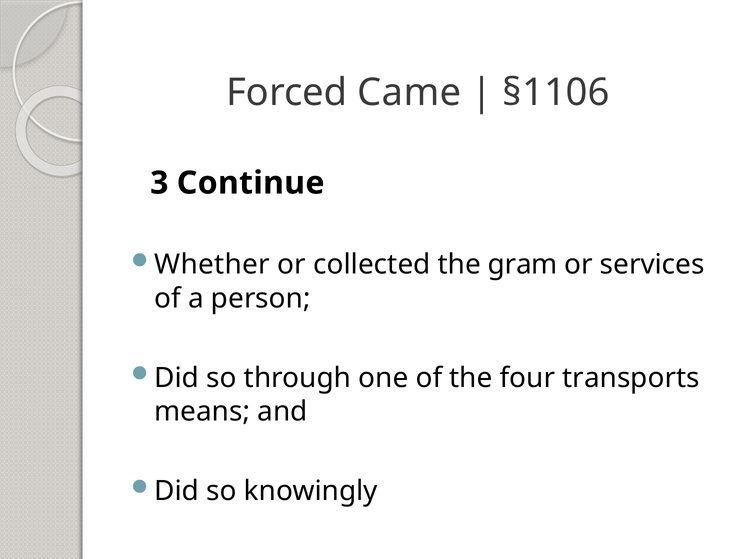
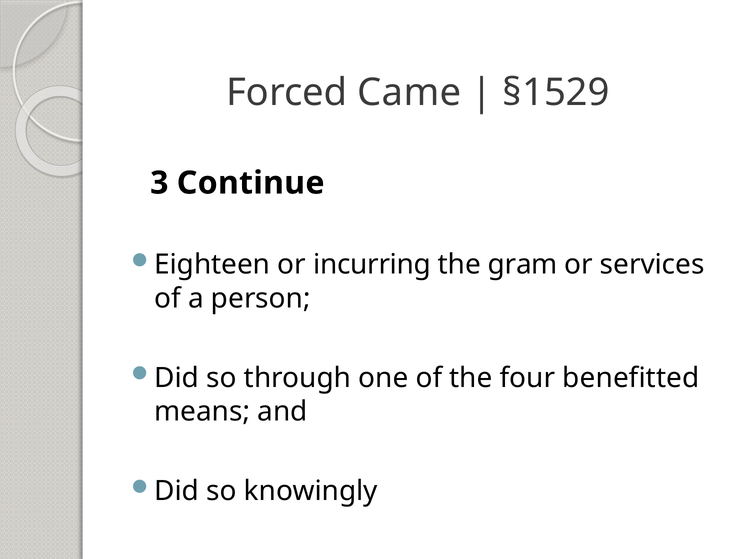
§1106: §1106 -> §1529
Whether: Whether -> Eighteen
collected: collected -> incurring
transports: transports -> benefitted
